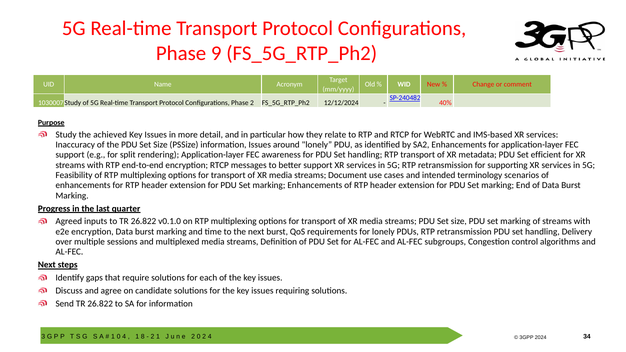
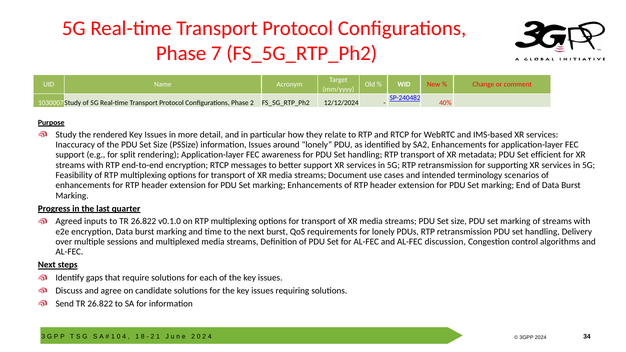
9: 9 -> 7
achieved: achieved -> rendered
subgroups: subgroups -> discussion
